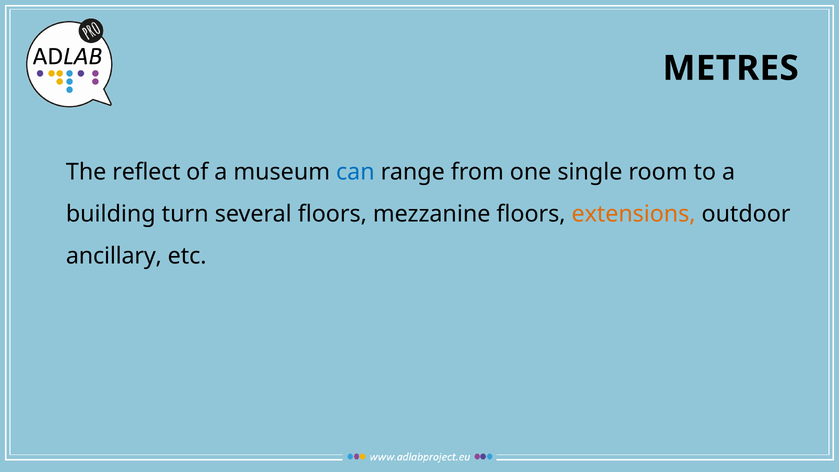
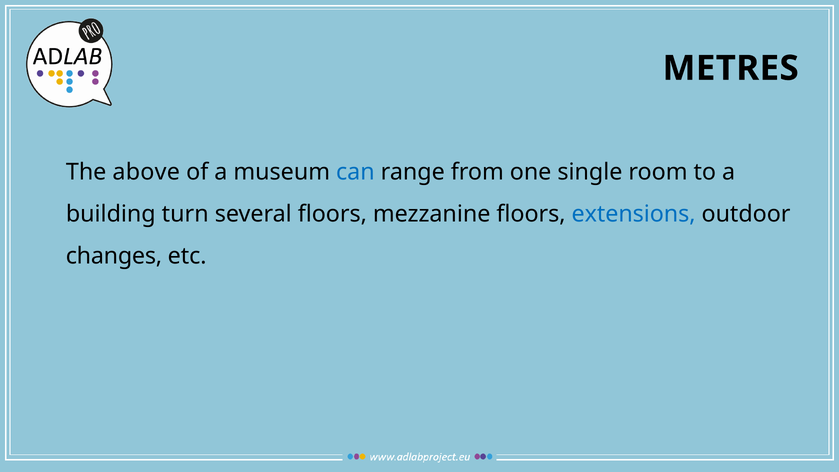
reflect: reflect -> above
extensions colour: orange -> blue
ancillary: ancillary -> changes
